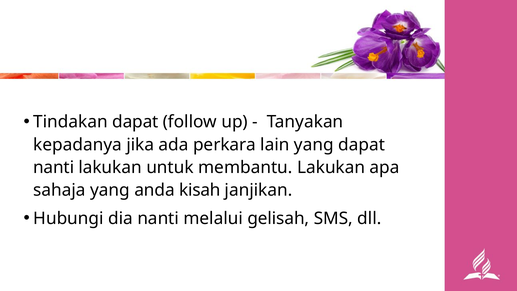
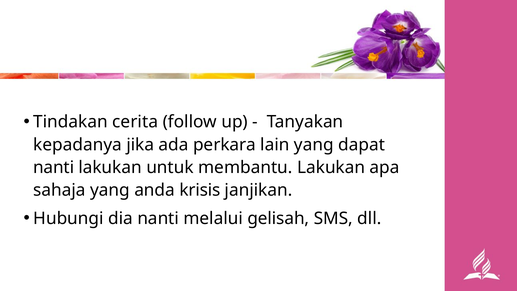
Tindakan dapat: dapat -> cerita
kisah: kisah -> krisis
